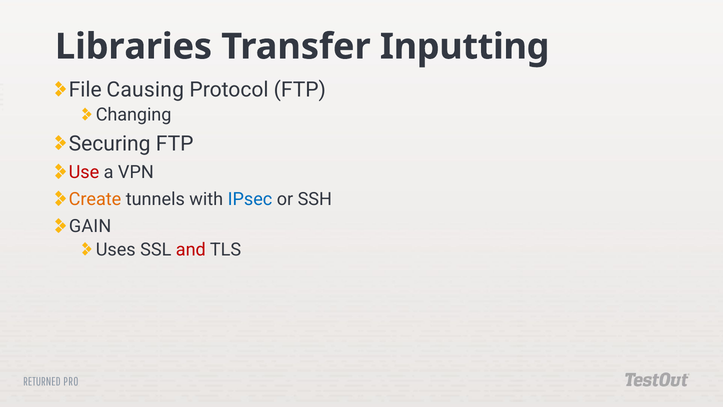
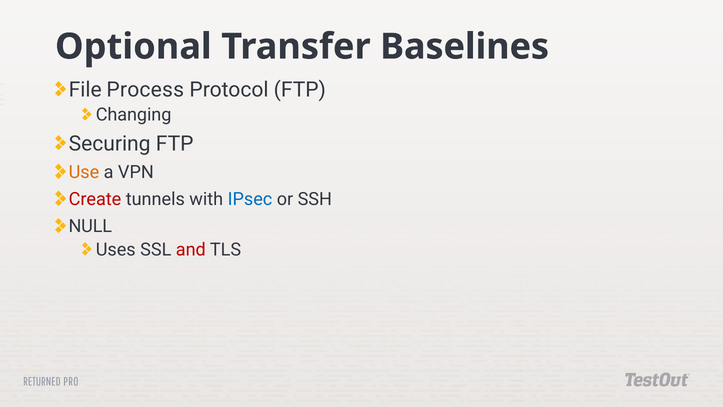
Libraries: Libraries -> Optional
Inputting: Inputting -> Baselines
Causing: Causing -> Process
Use colour: red -> orange
Create colour: orange -> red
GAIN: GAIN -> NULL
